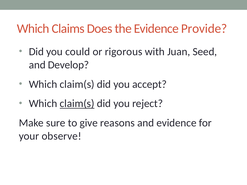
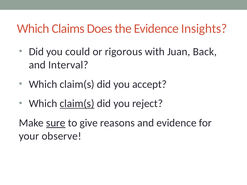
Provide: Provide -> Insights
Seed: Seed -> Back
Develop: Develop -> Interval
sure underline: none -> present
